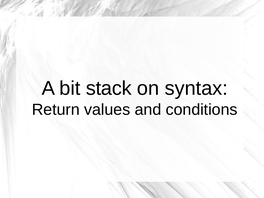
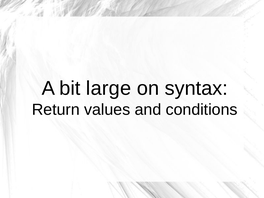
stack: stack -> large
